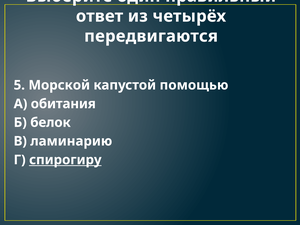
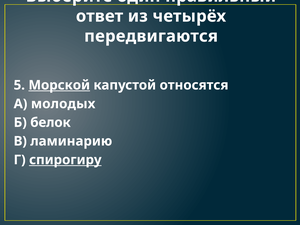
Морской underline: none -> present
помощью: помощью -> относятся
обитания: обитания -> молодых
